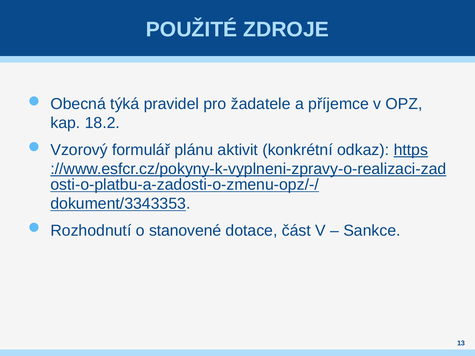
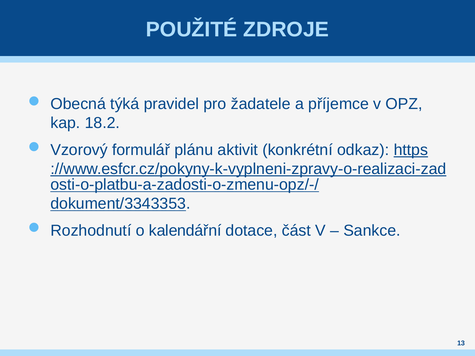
stanovené: stanovené -> kalendářní
